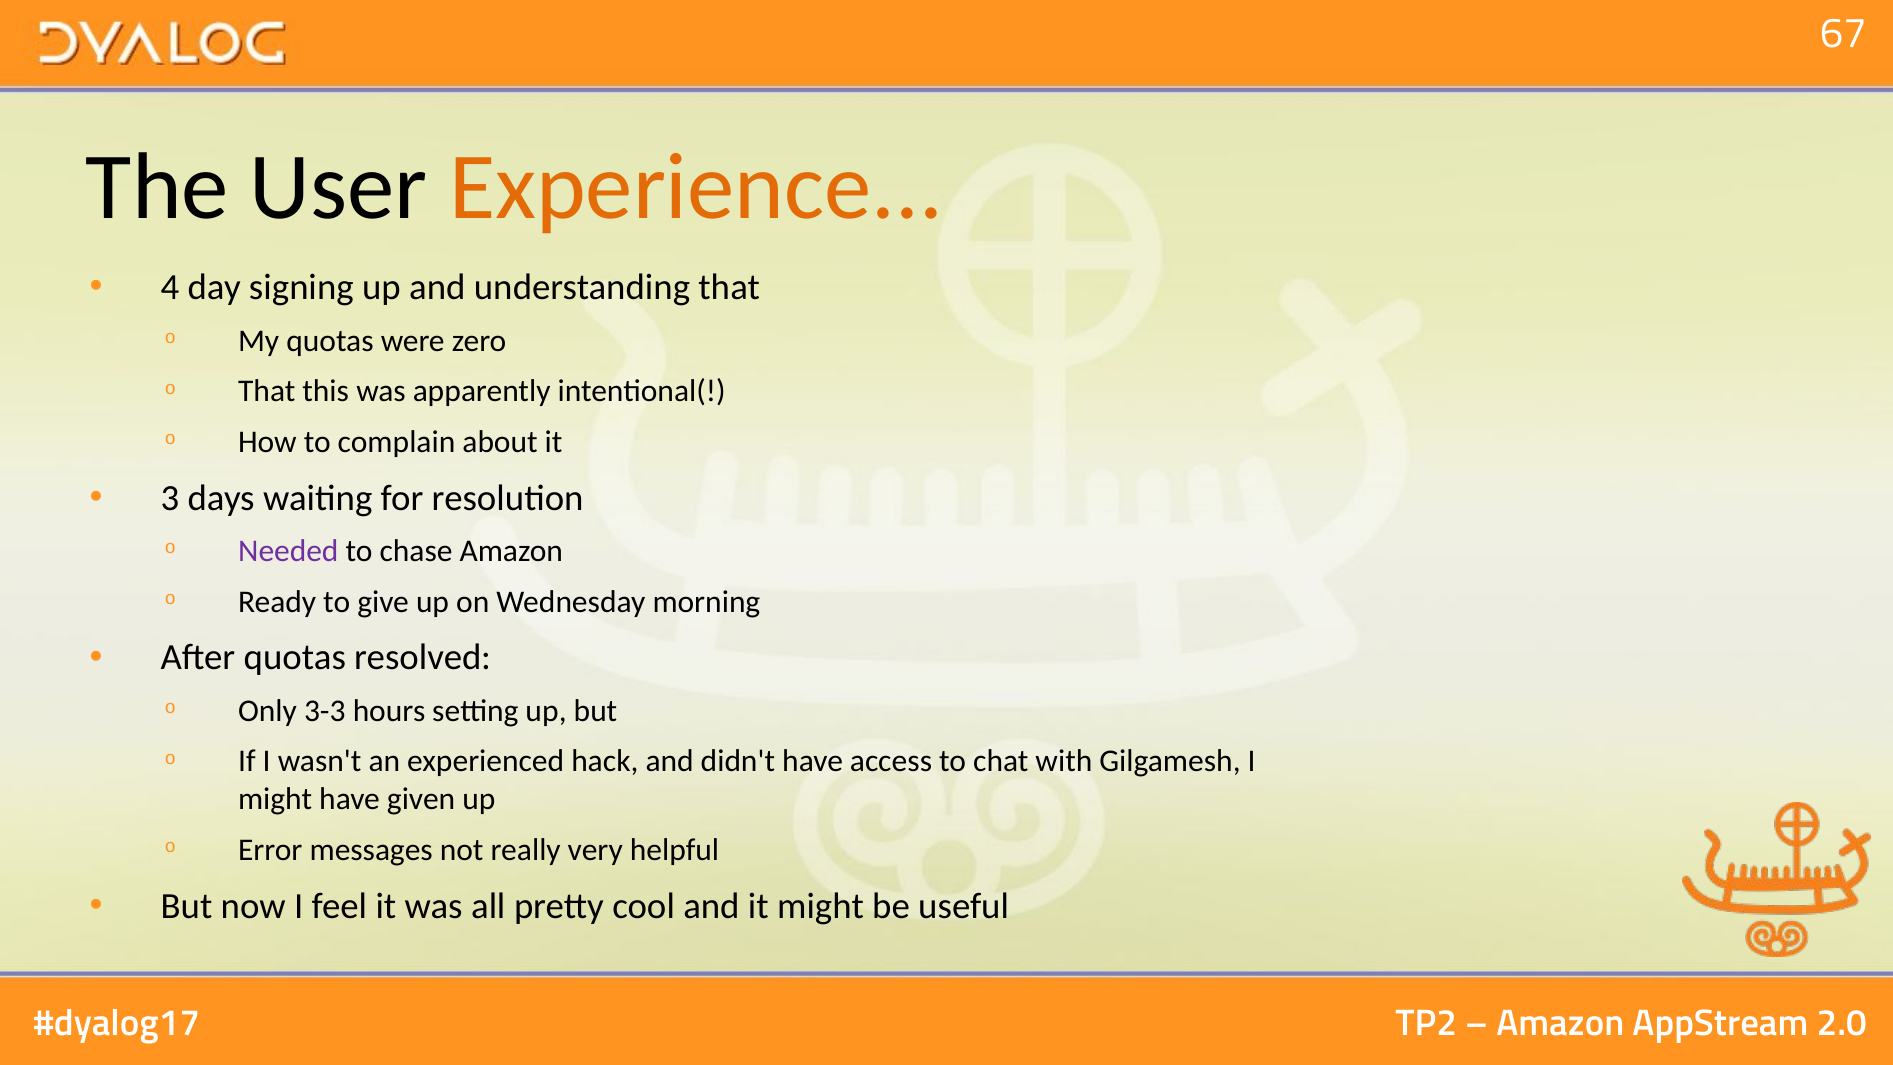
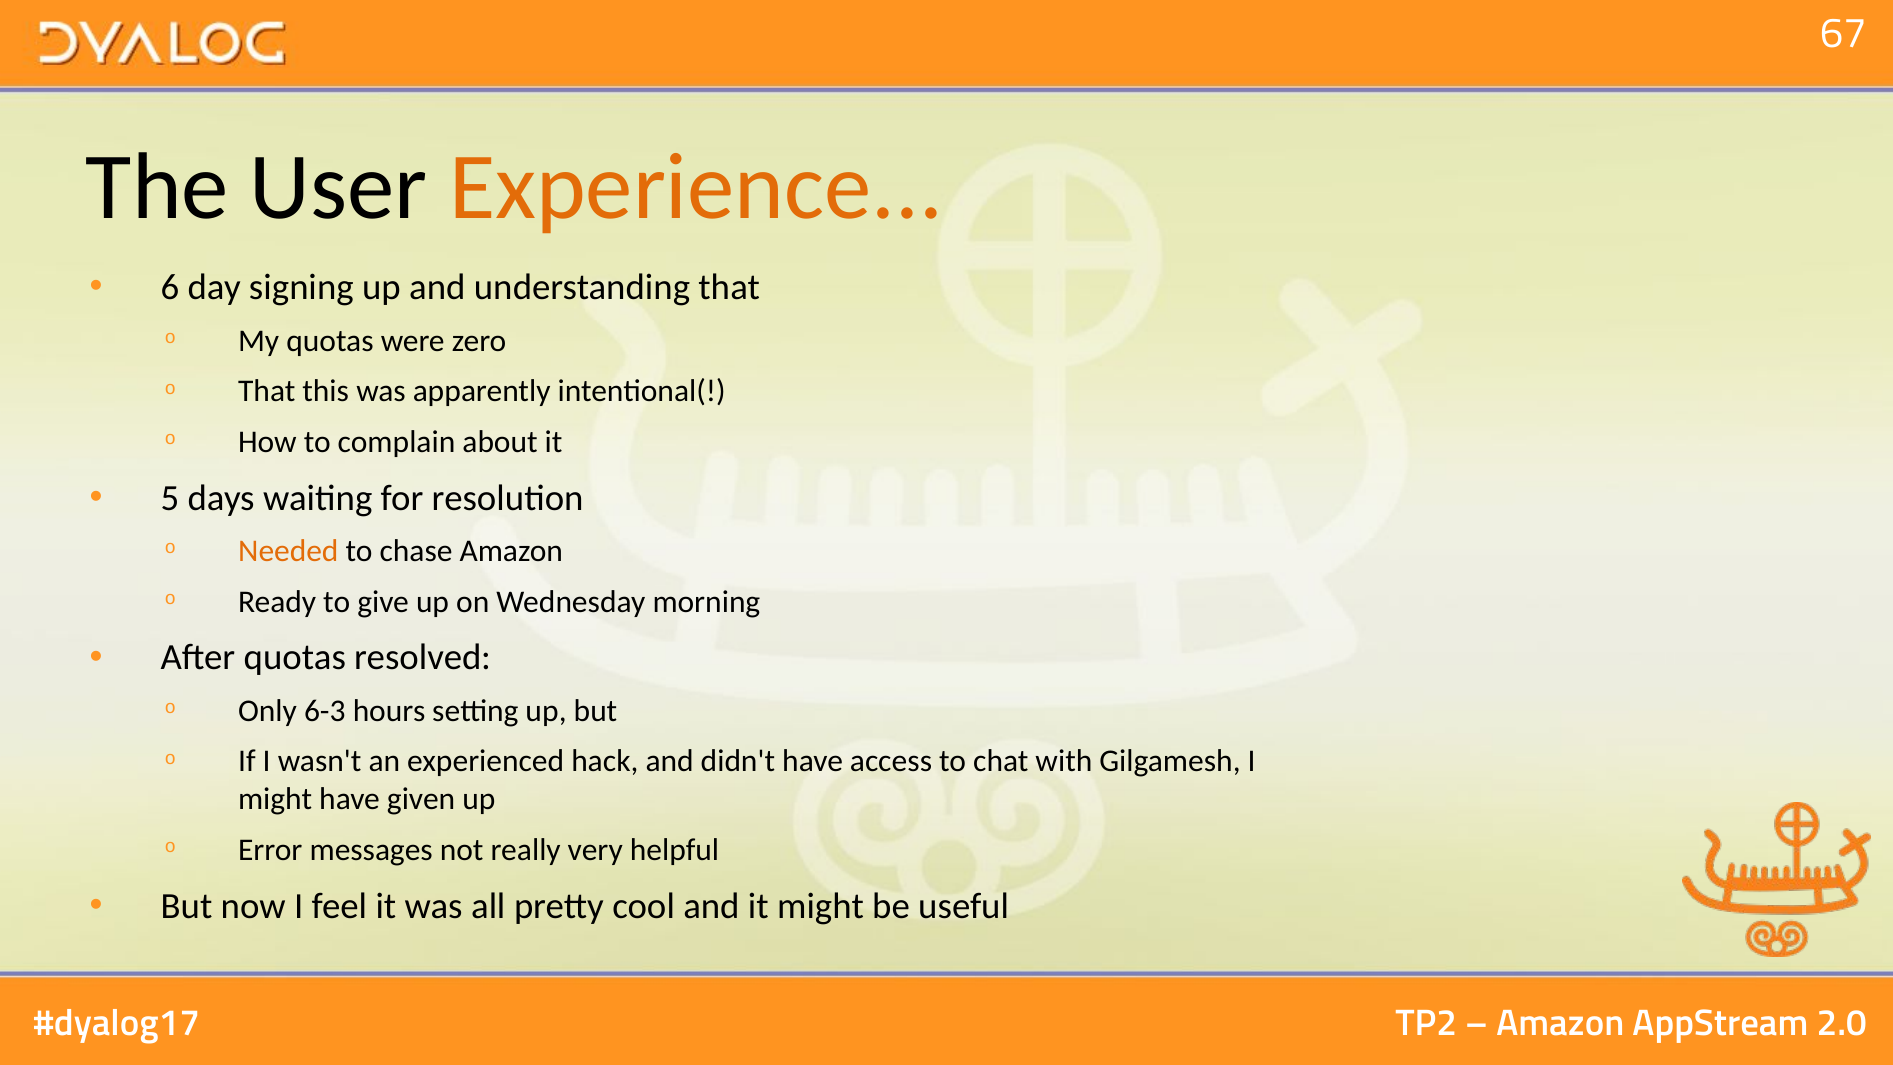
4: 4 -> 6
3: 3 -> 5
Needed colour: purple -> orange
3-3: 3-3 -> 6-3
